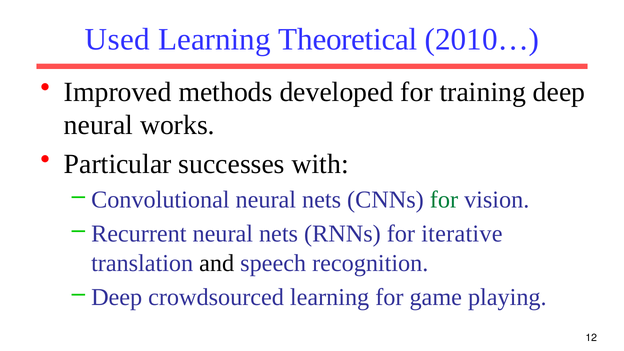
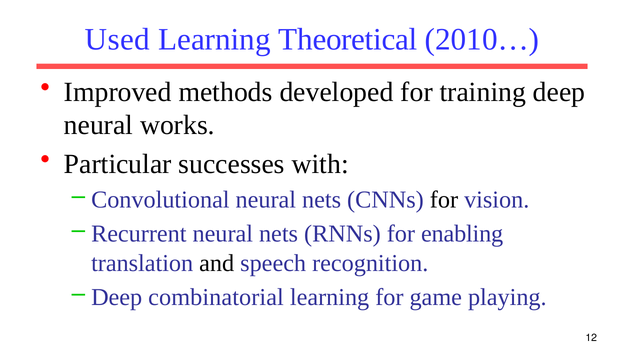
for at (444, 200) colour: green -> black
iterative: iterative -> enabling
crowdsourced: crowdsourced -> combinatorial
